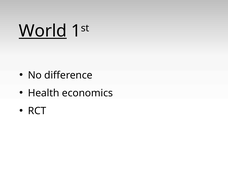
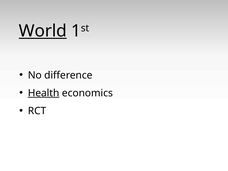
Health underline: none -> present
